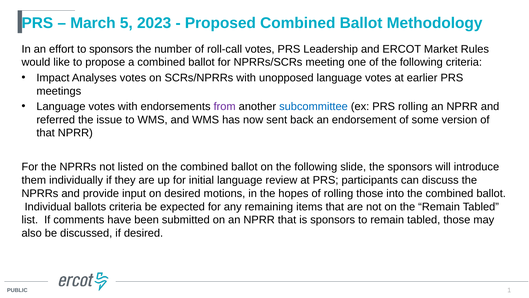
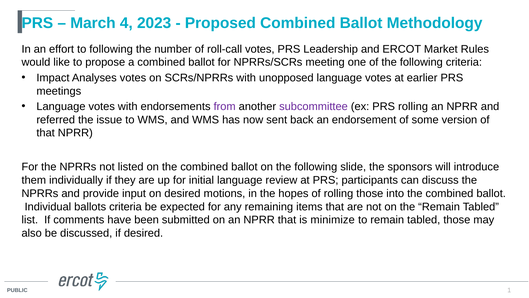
5: 5 -> 4
to sponsors: sponsors -> following
subcommittee colour: blue -> purple
is sponsors: sponsors -> minimize
